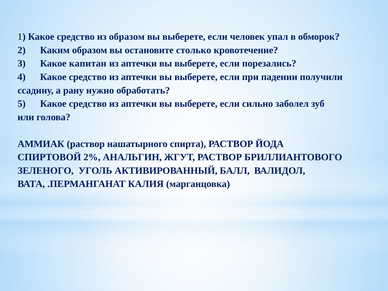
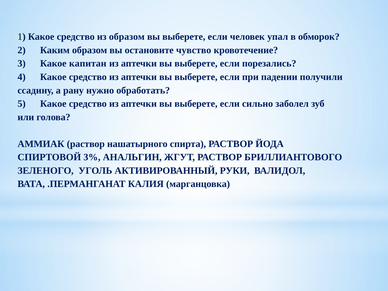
столько: столько -> чувство
2%: 2% -> 3%
БАЛЛ: БАЛЛ -> РУКИ
